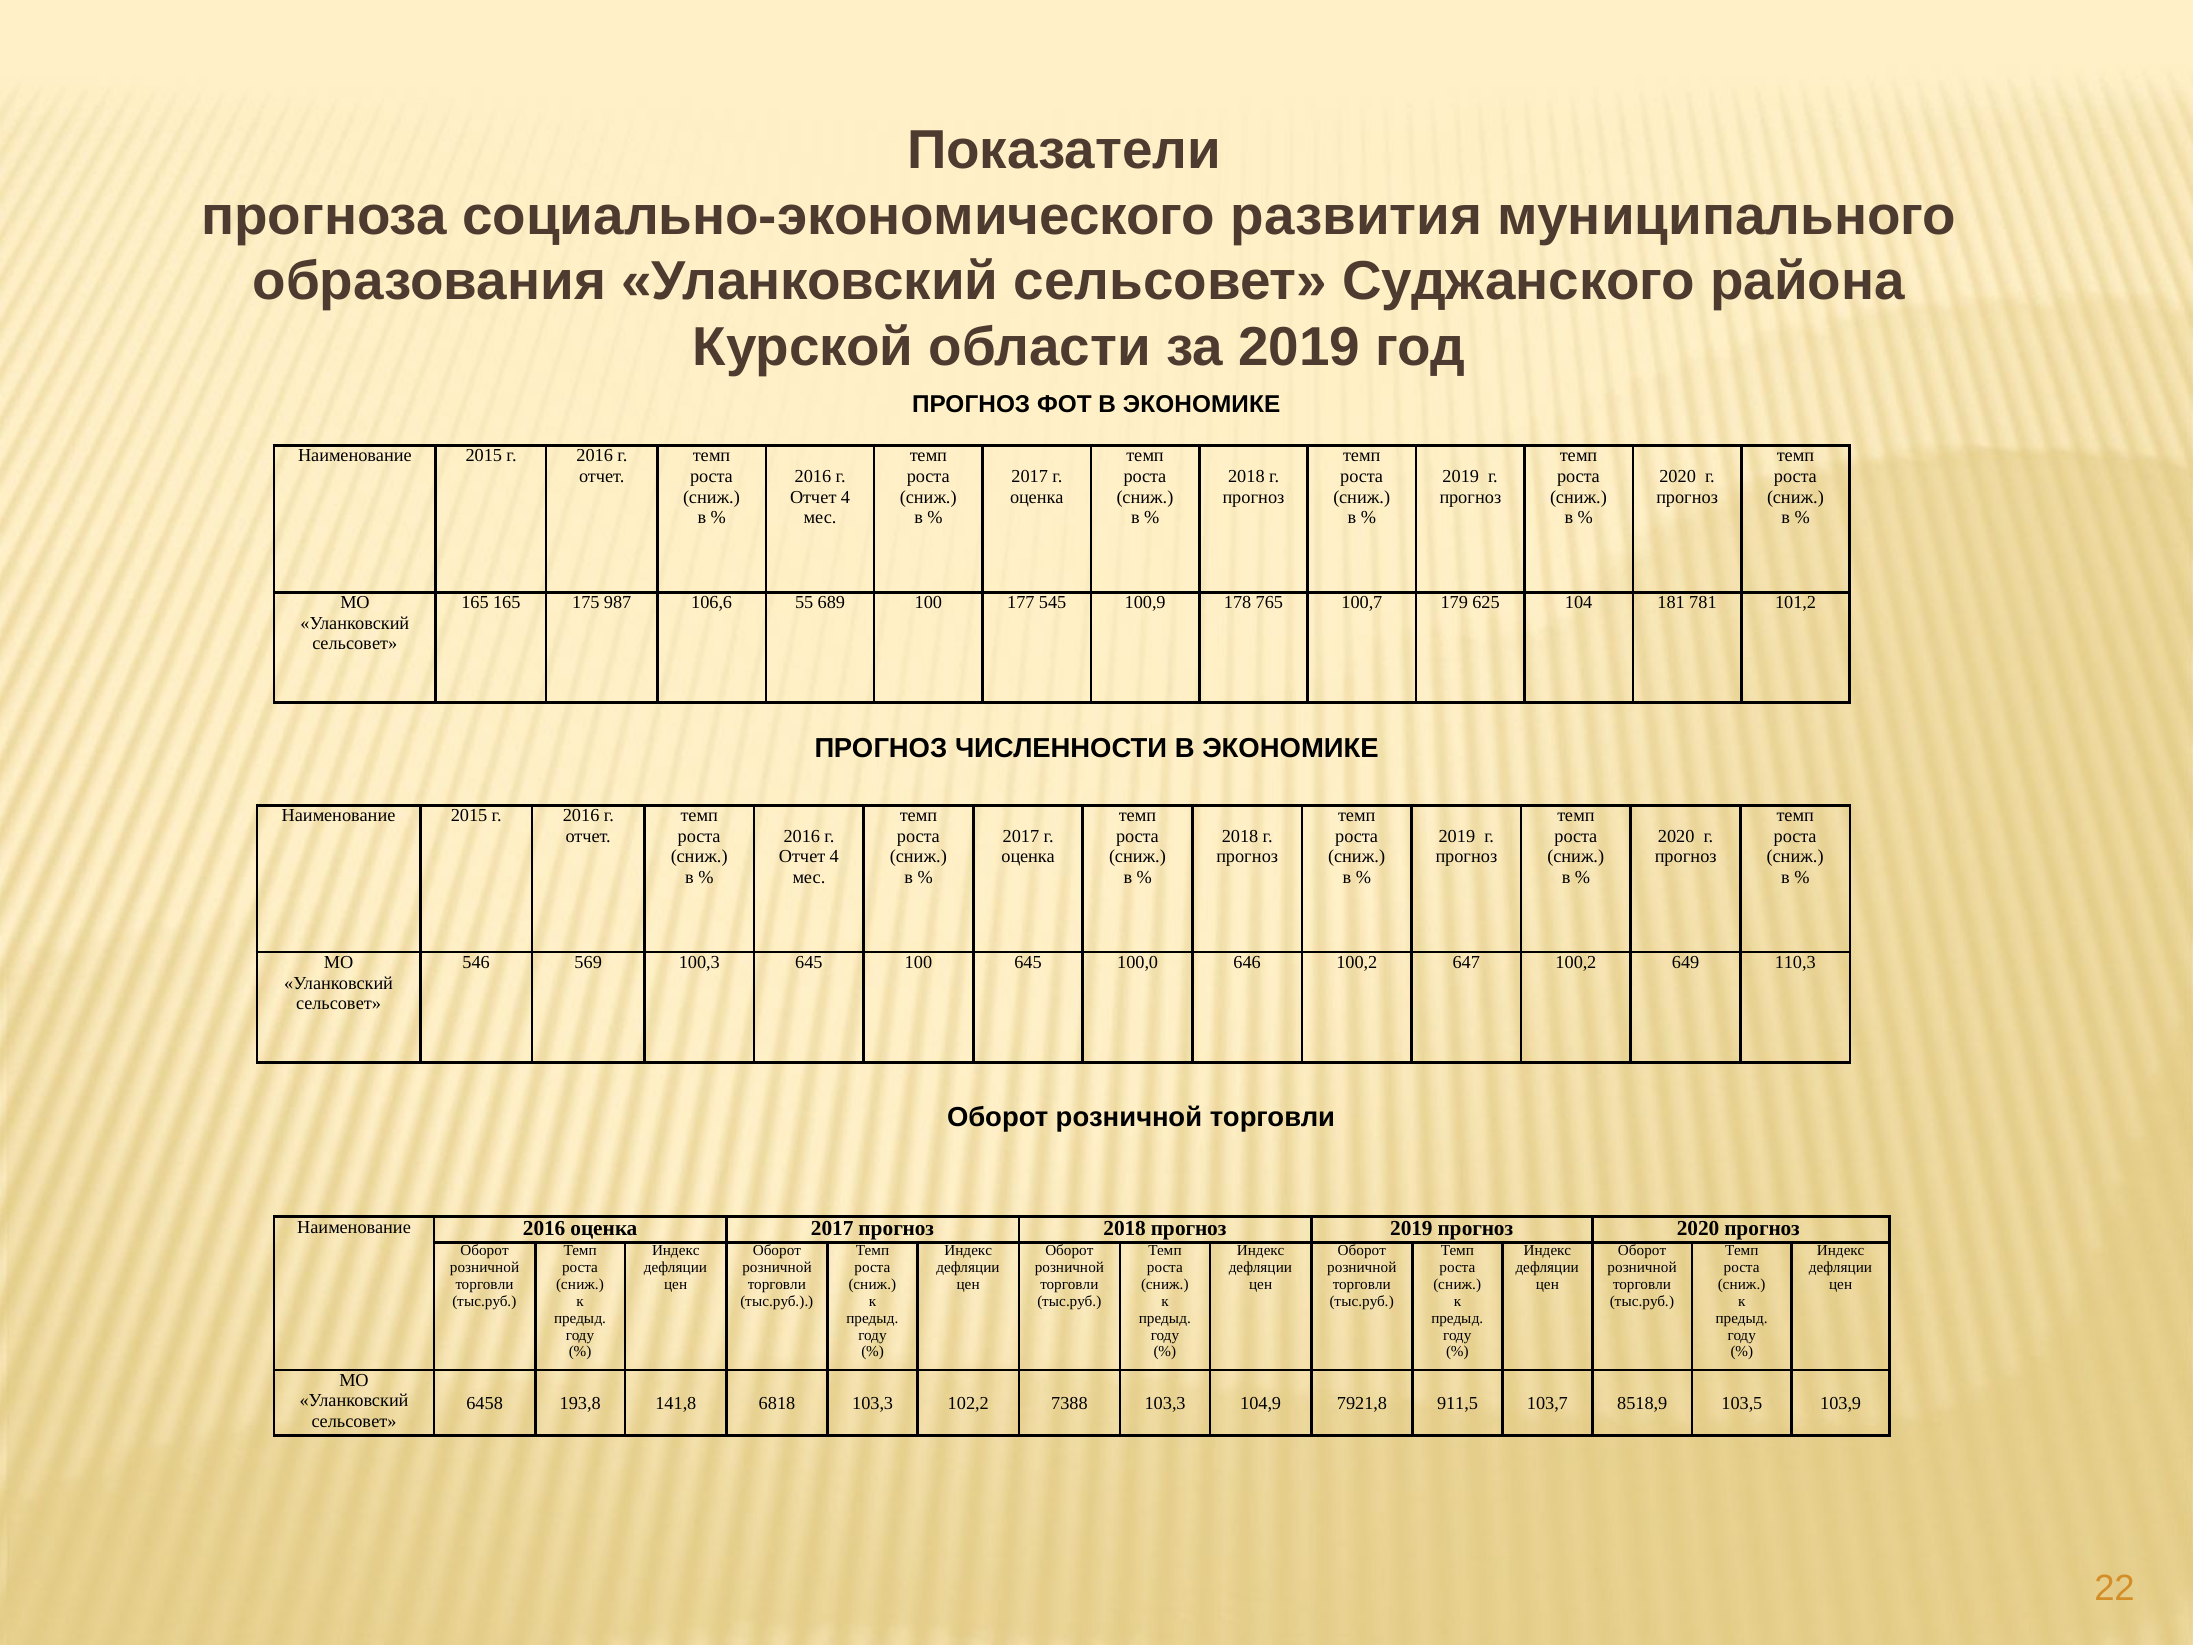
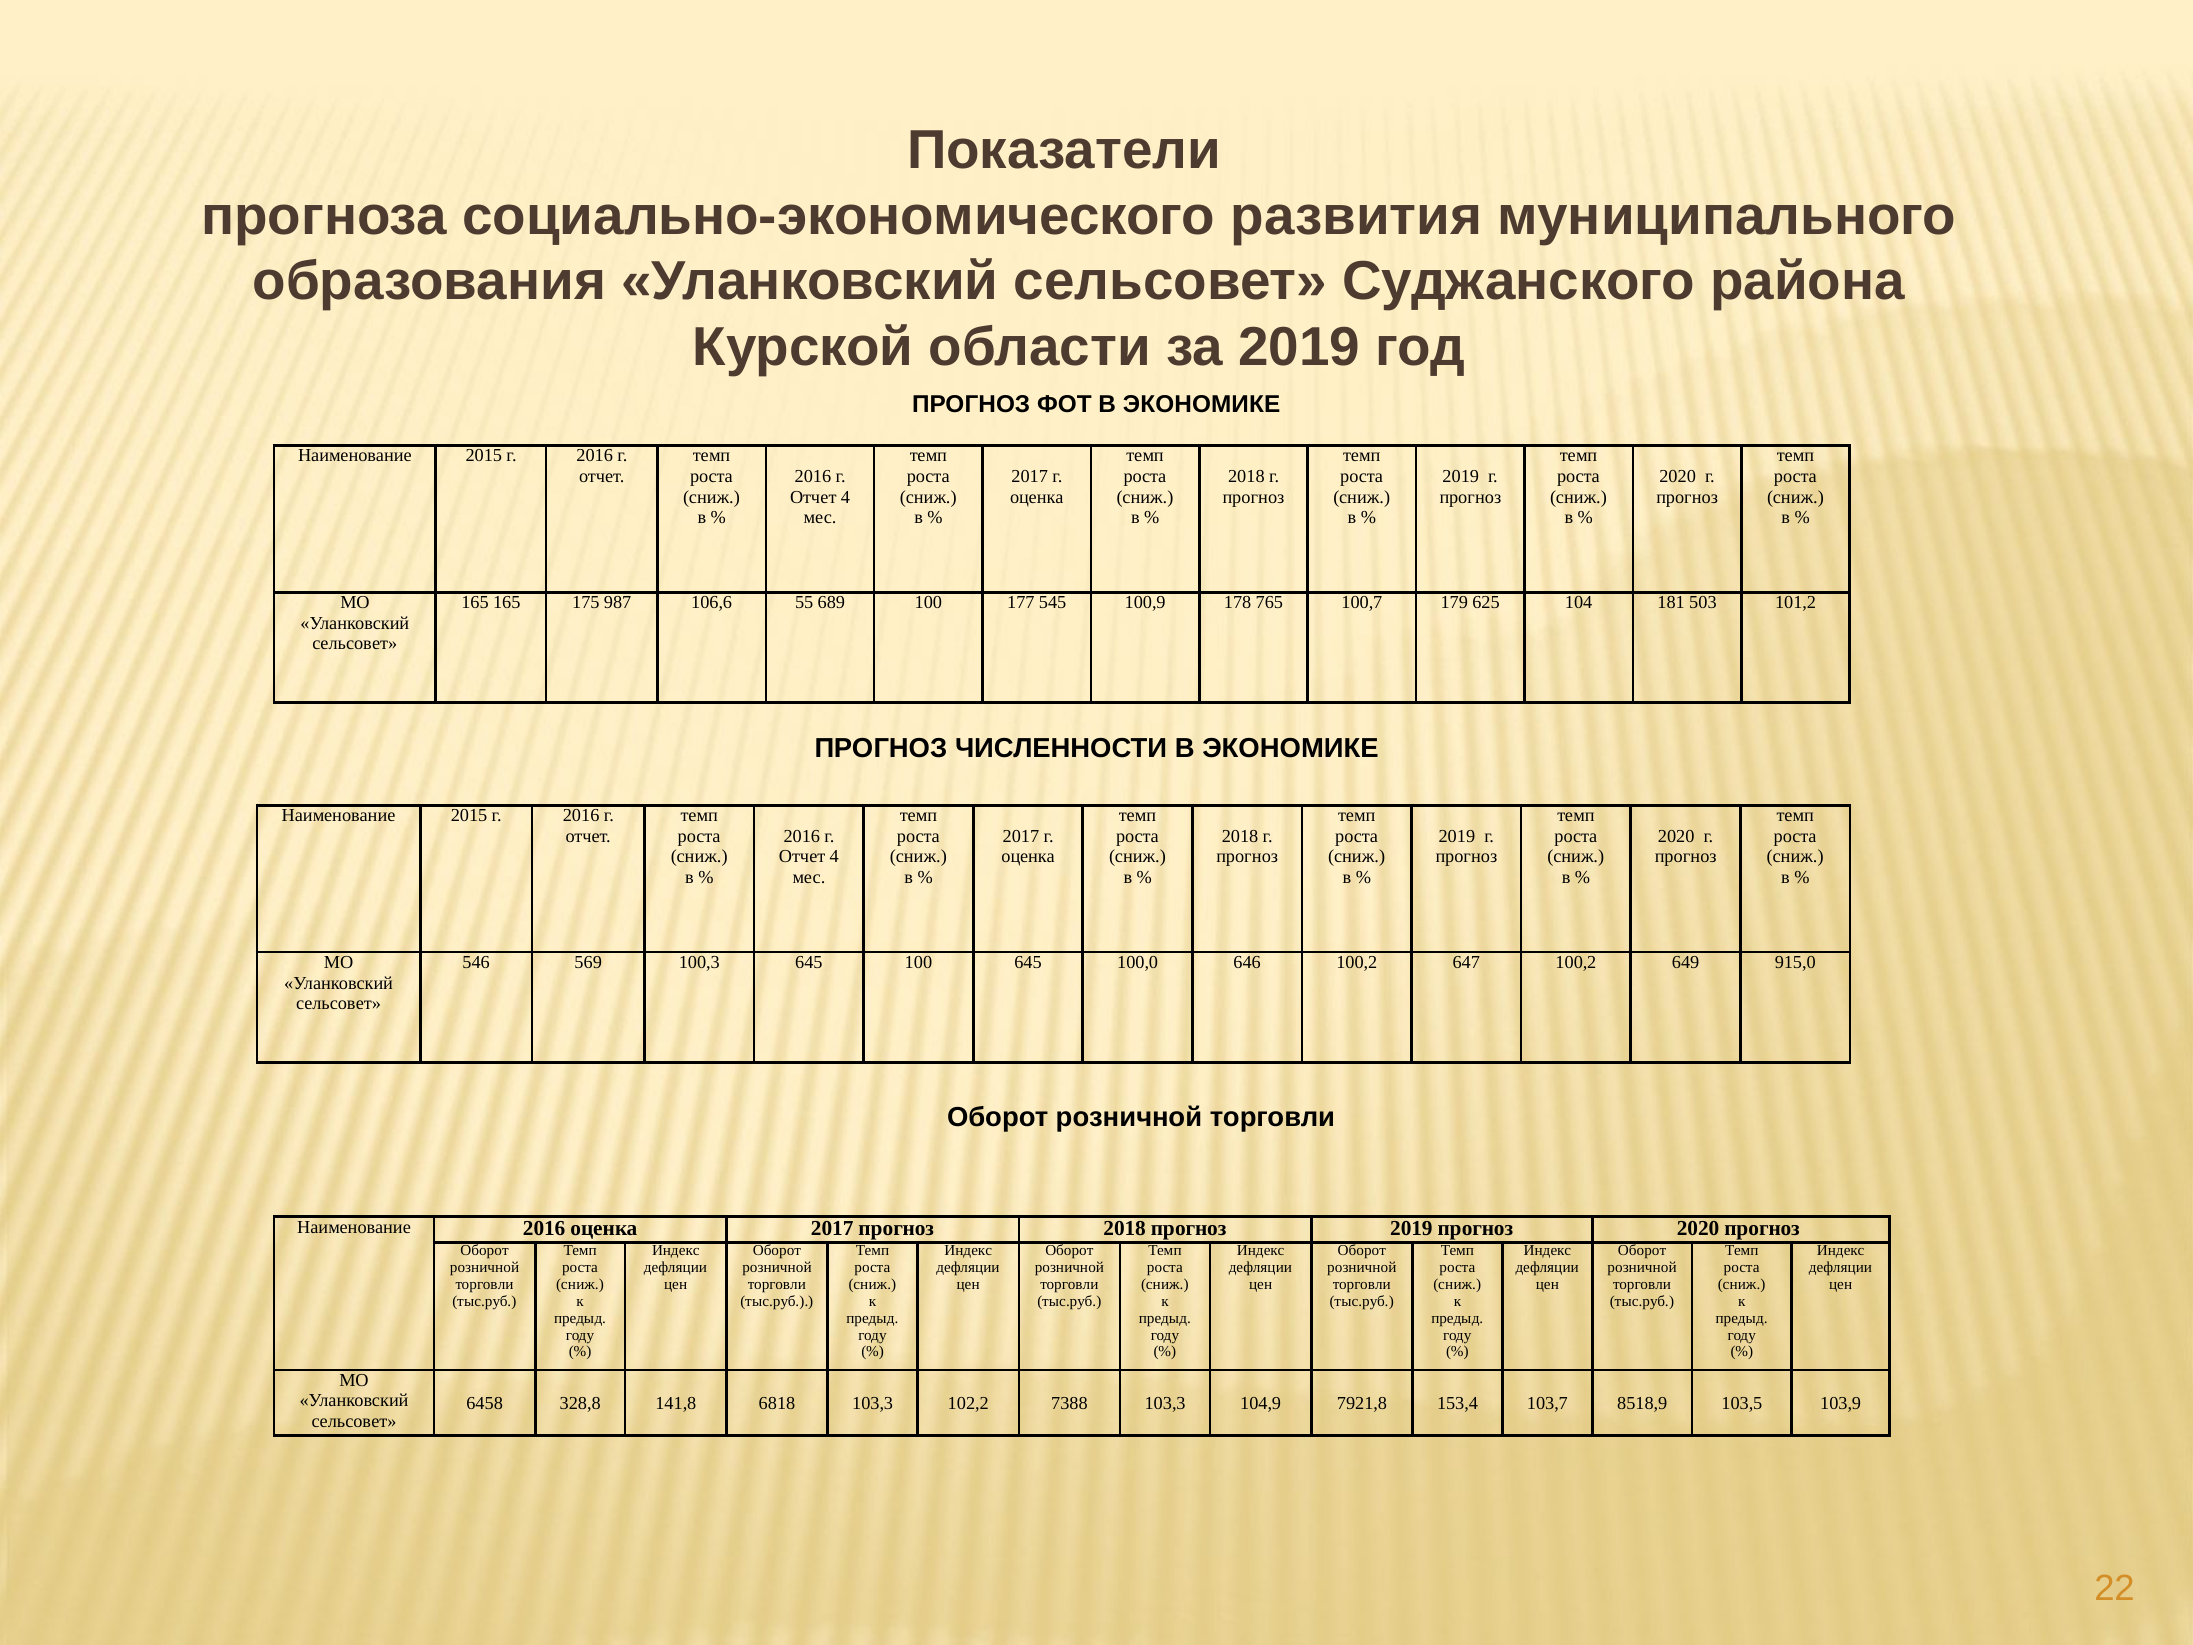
781: 781 -> 503
110,3: 110,3 -> 915,0
193,8: 193,8 -> 328,8
911,5: 911,5 -> 153,4
